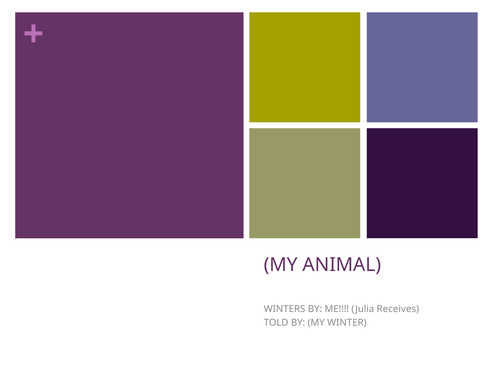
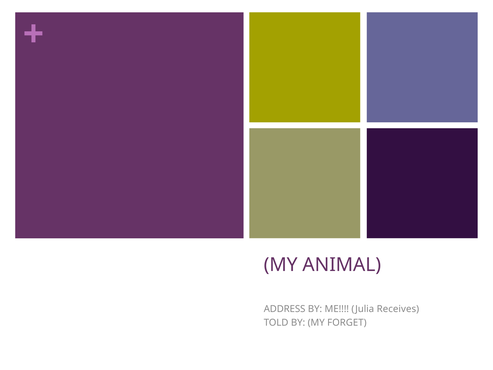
WINTERS: WINTERS -> ADDRESS
WINTER: WINTER -> FORGET
